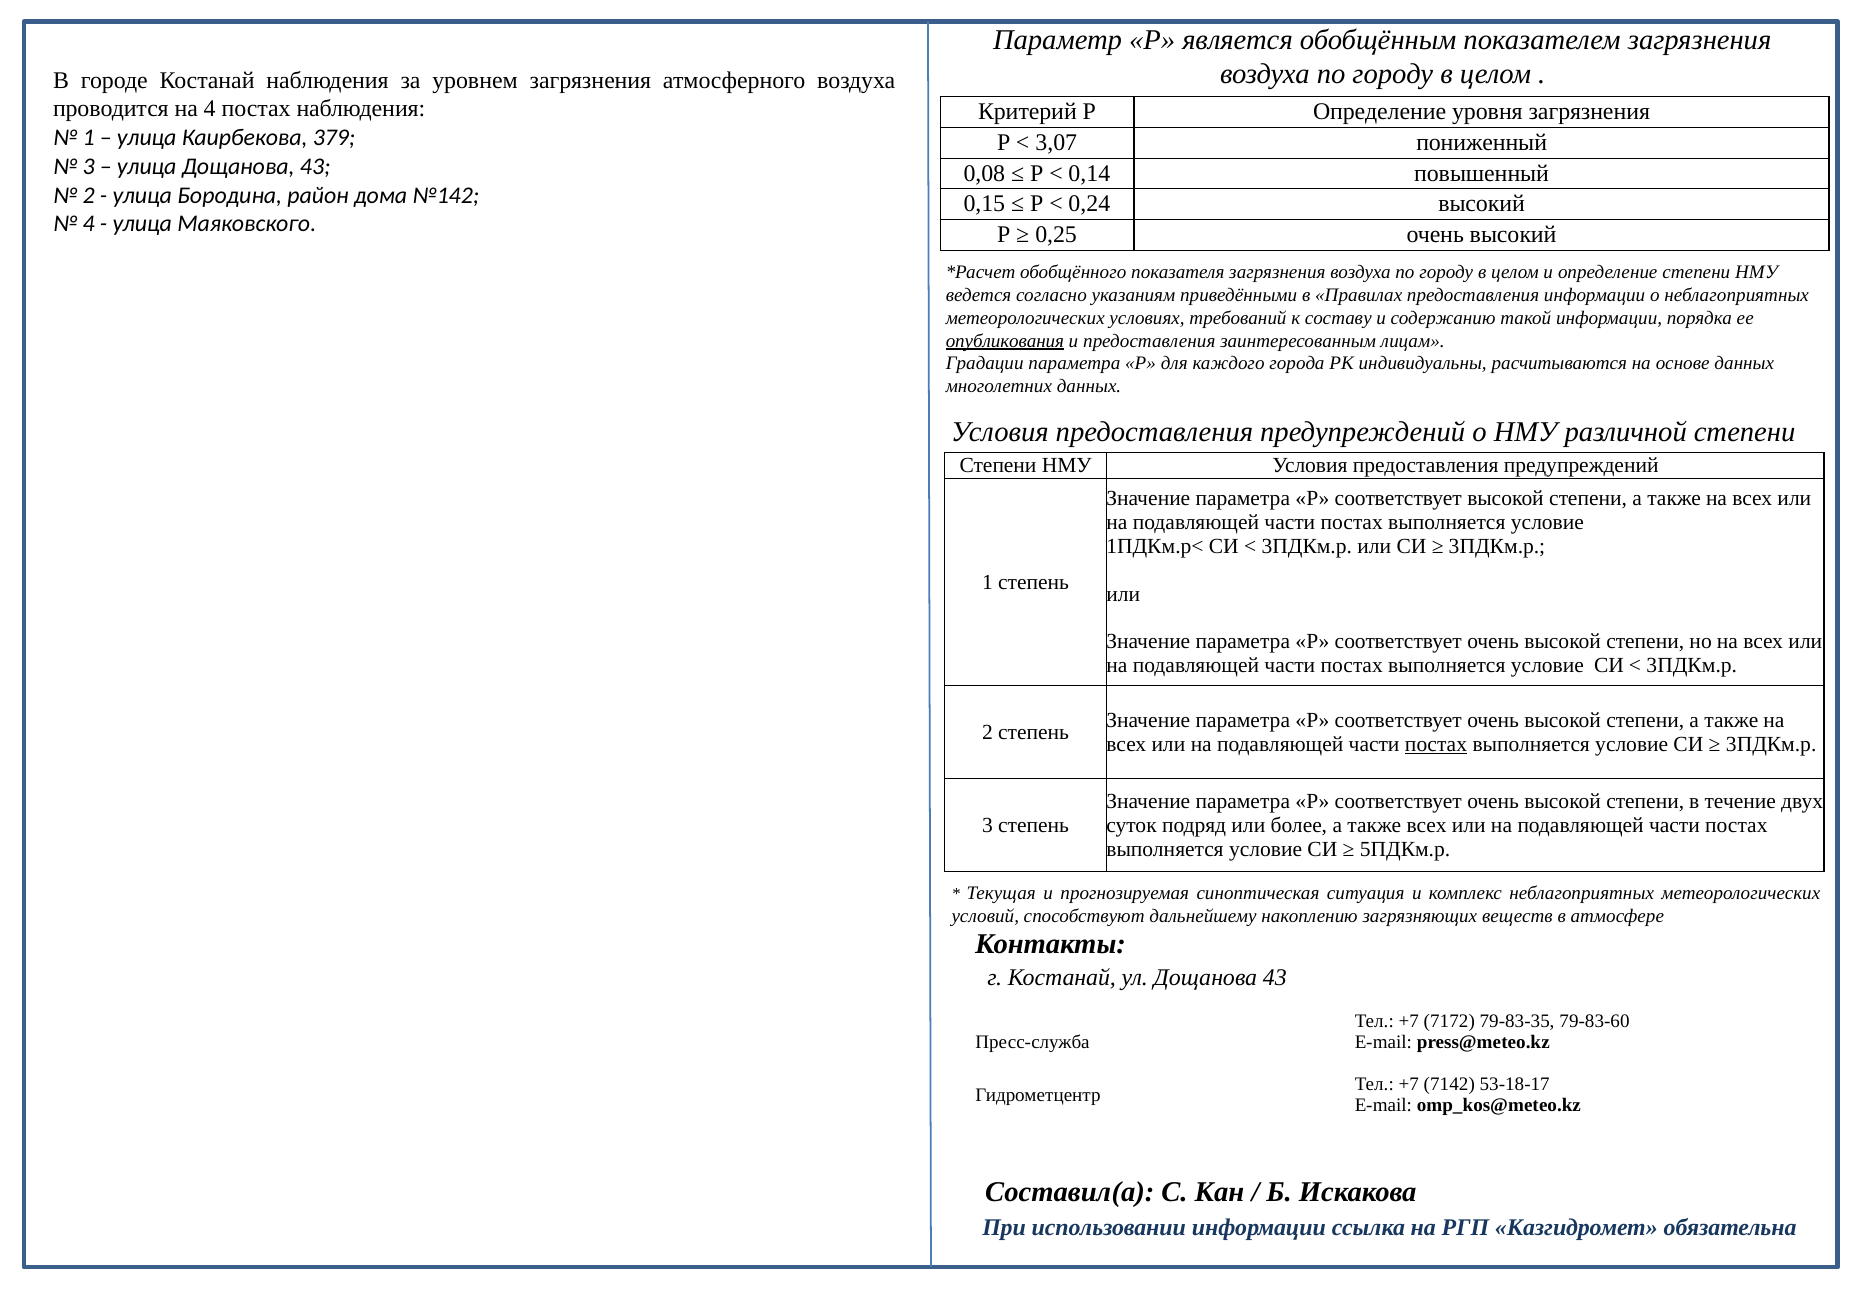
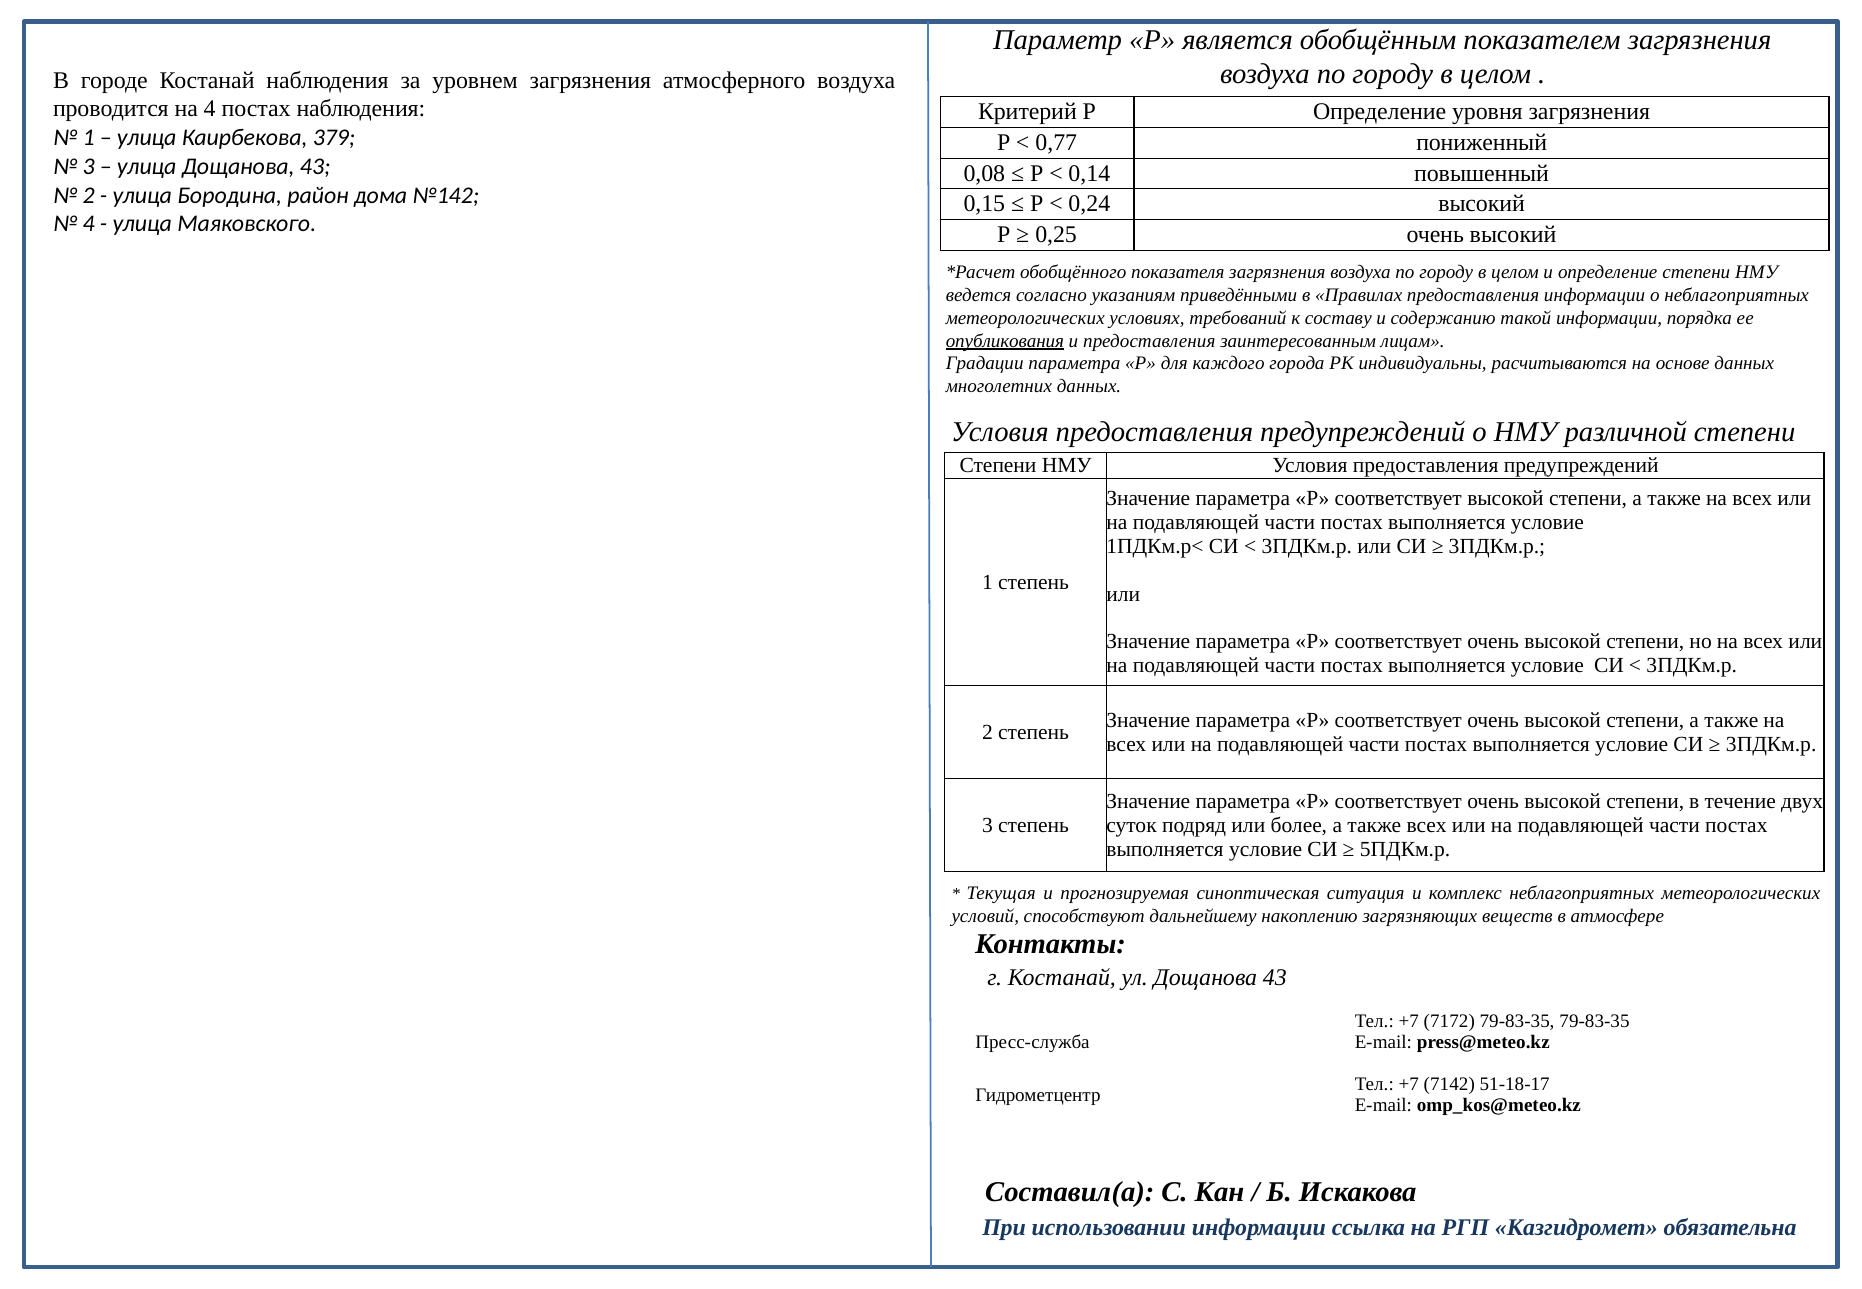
3,07: 3,07 -> 0,77
постах at (1436, 744) underline: present -> none
79-83-35 79-83-60: 79-83-60 -> 79-83-35
53-18-17: 53-18-17 -> 51-18-17
